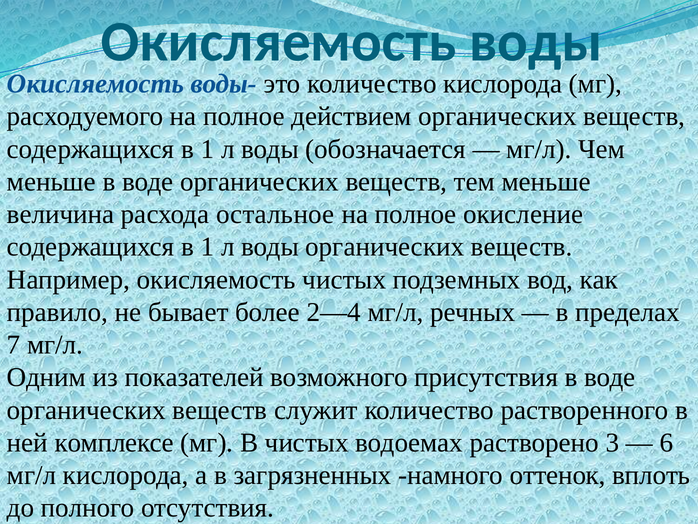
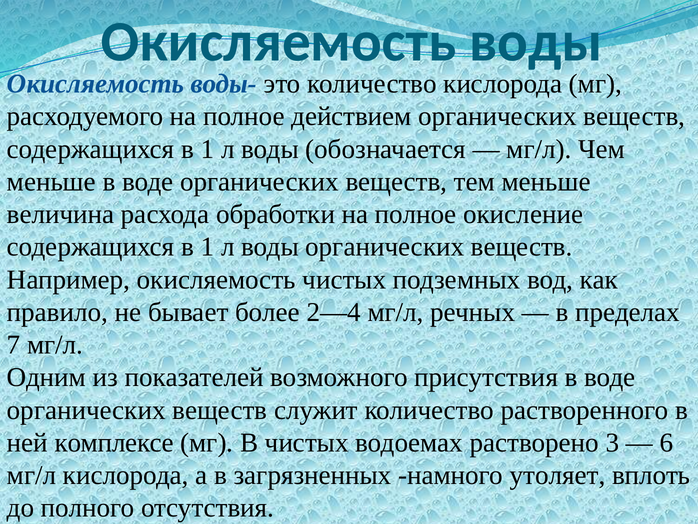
остальное: остальное -> обработки
оттенок: оттенок -> утоляет
